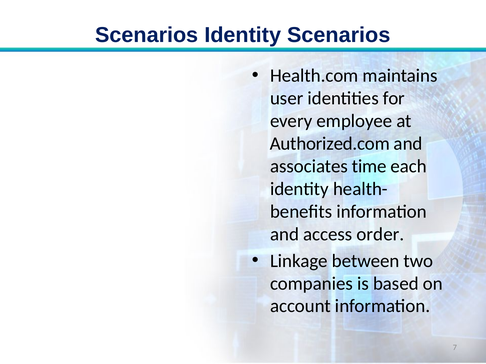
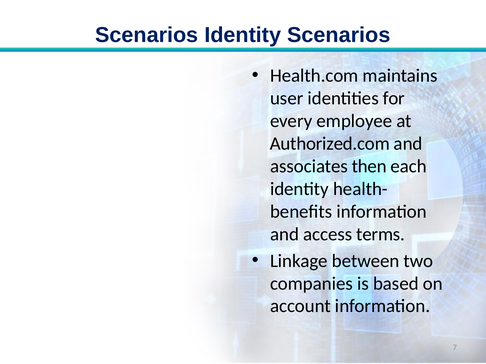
time: time -> then
order: order -> terms
